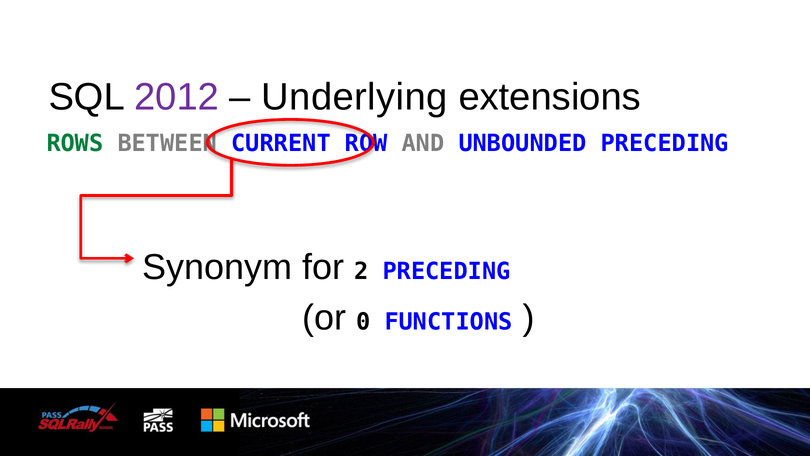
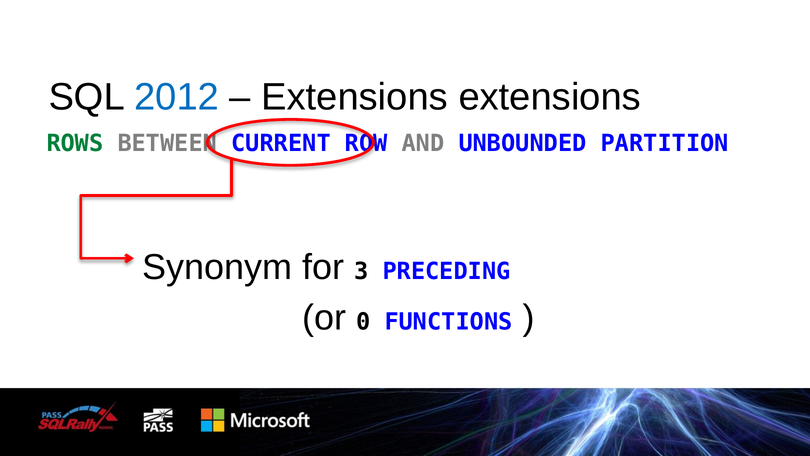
2012 colour: purple -> blue
Underlying at (354, 97): Underlying -> Extensions
UNBOUNDED PRECEDING: PRECEDING -> PARTITION
2: 2 -> 3
